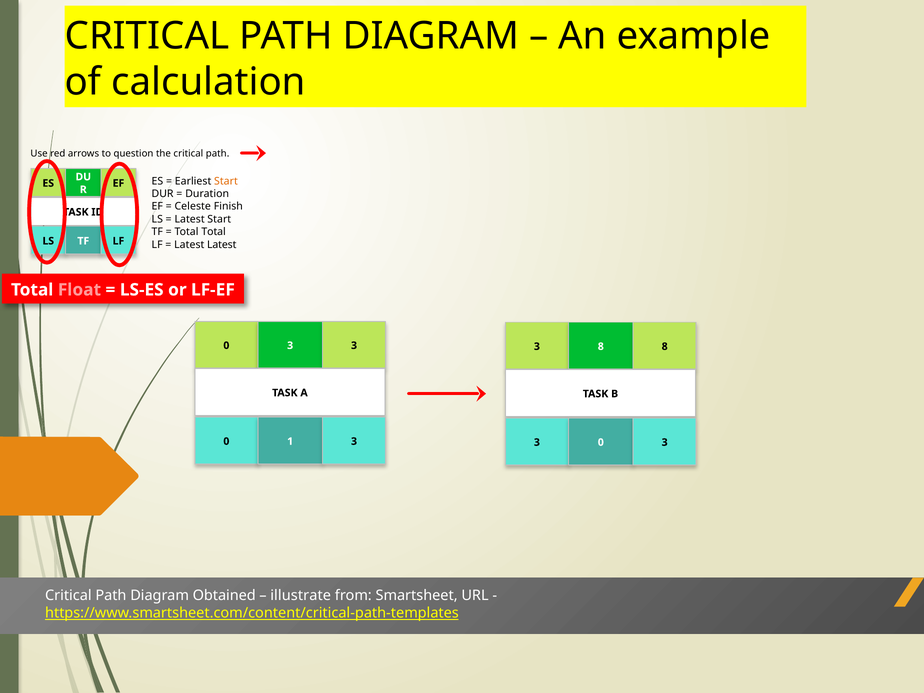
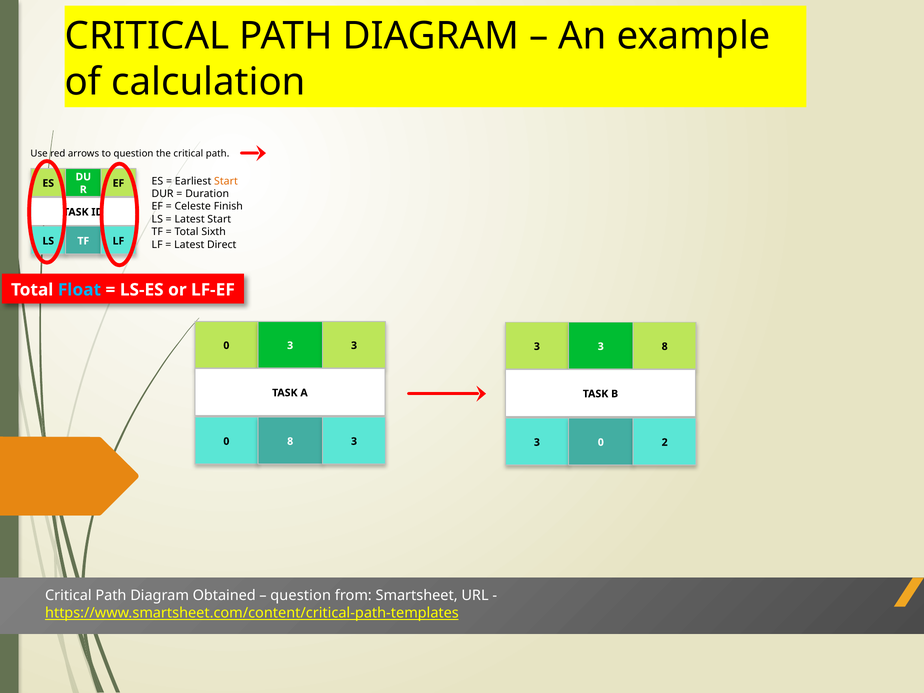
Total Total: Total -> Sixth
Latest Latest: Latest -> Direct
Float colour: pink -> light blue
8 at (601, 346): 8 -> 3
0 1: 1 -> 8
3 0 3: 3 -> 2
illustrate at (301, 595): illustrate -> question
